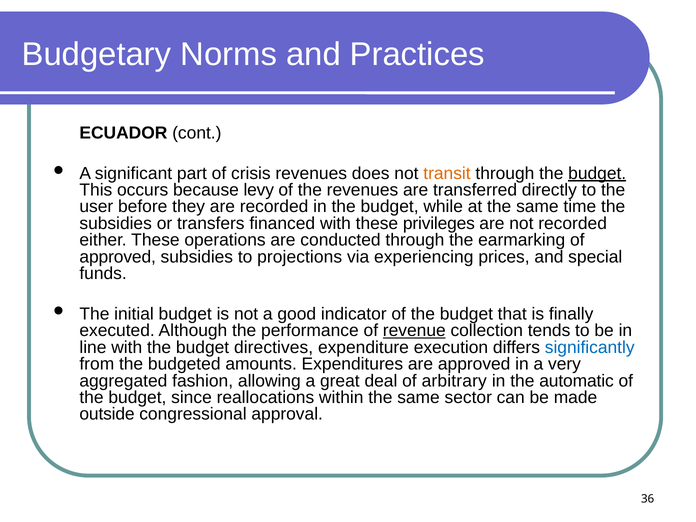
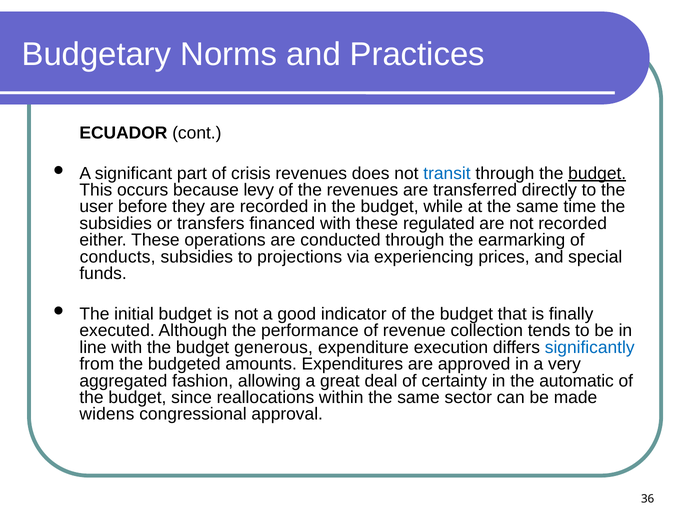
transit colour: orange -> blue
privileges: privileges -> regulated
approved at (118, 257): approved -> conducts
revenue underline: present -> none
directives: directives -> generous
arbitrary: arbitrary -> certainty
outside: outside -> widens
